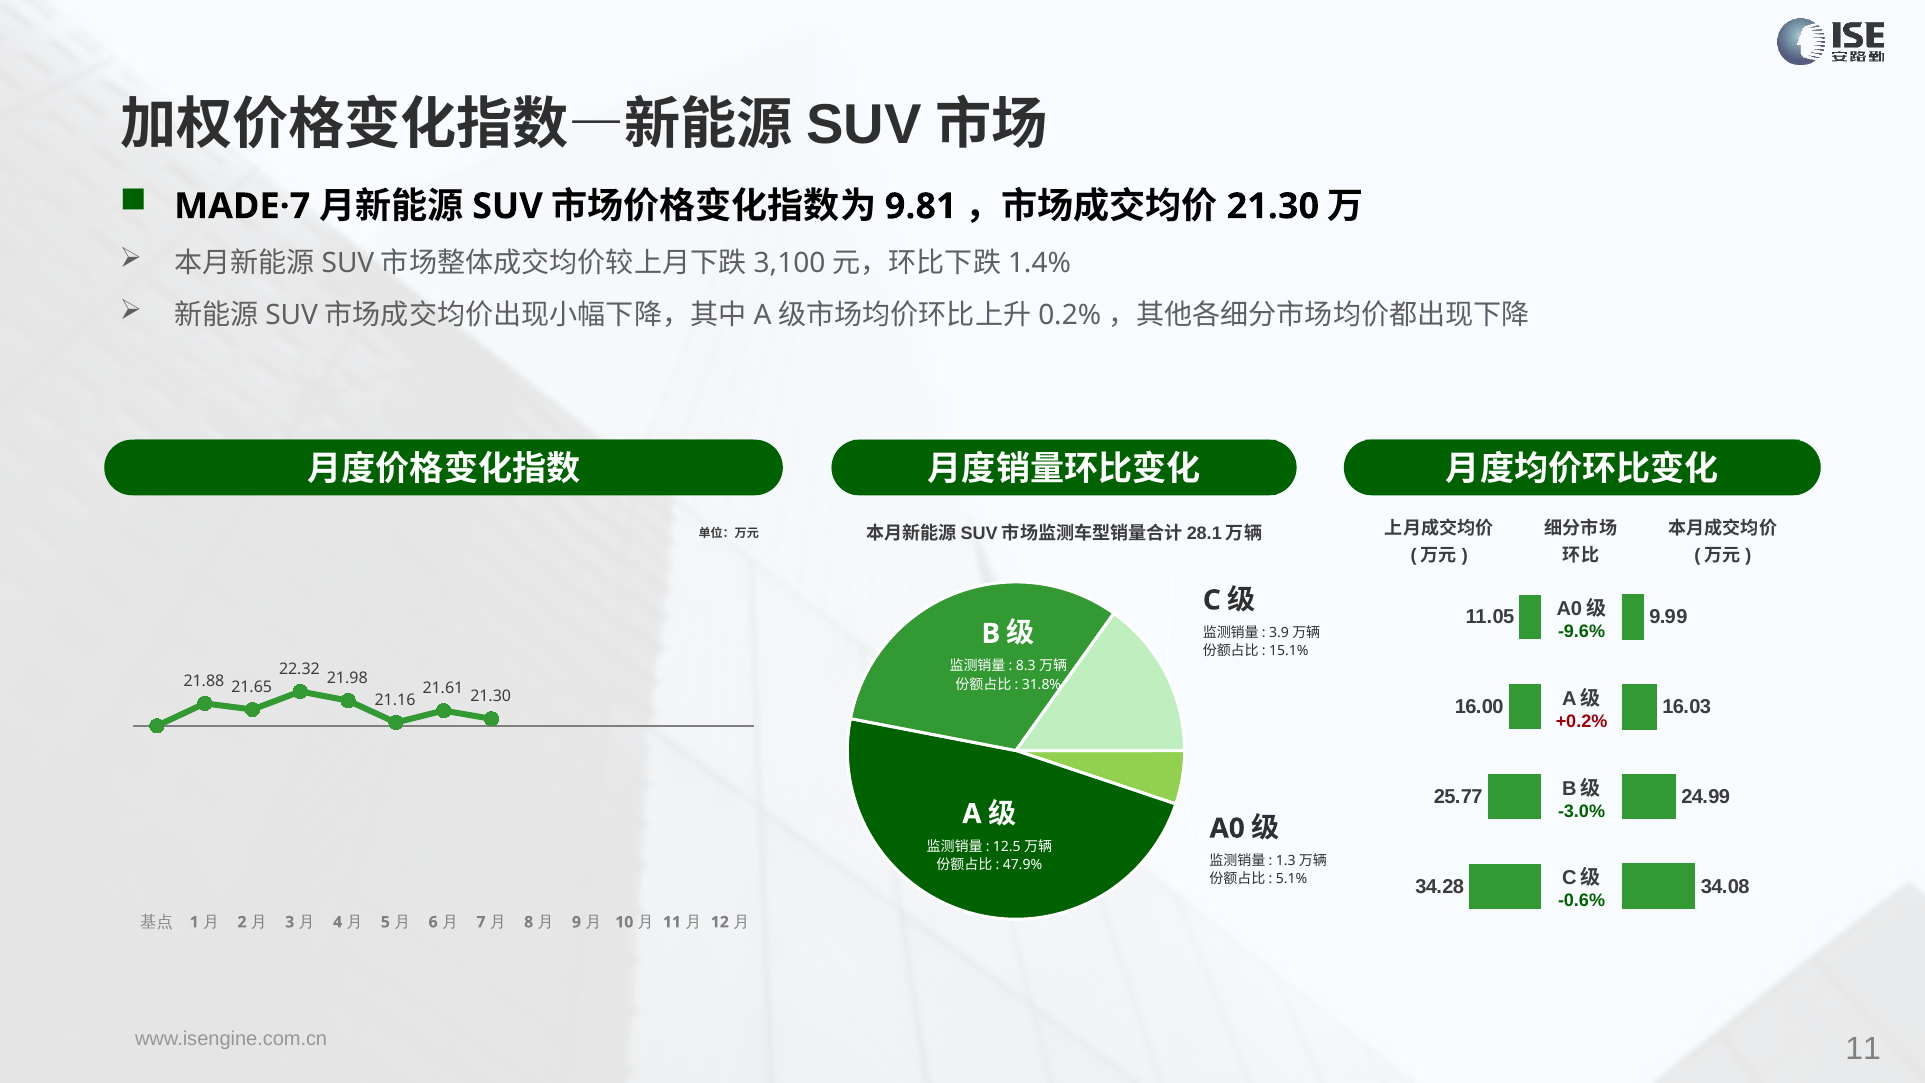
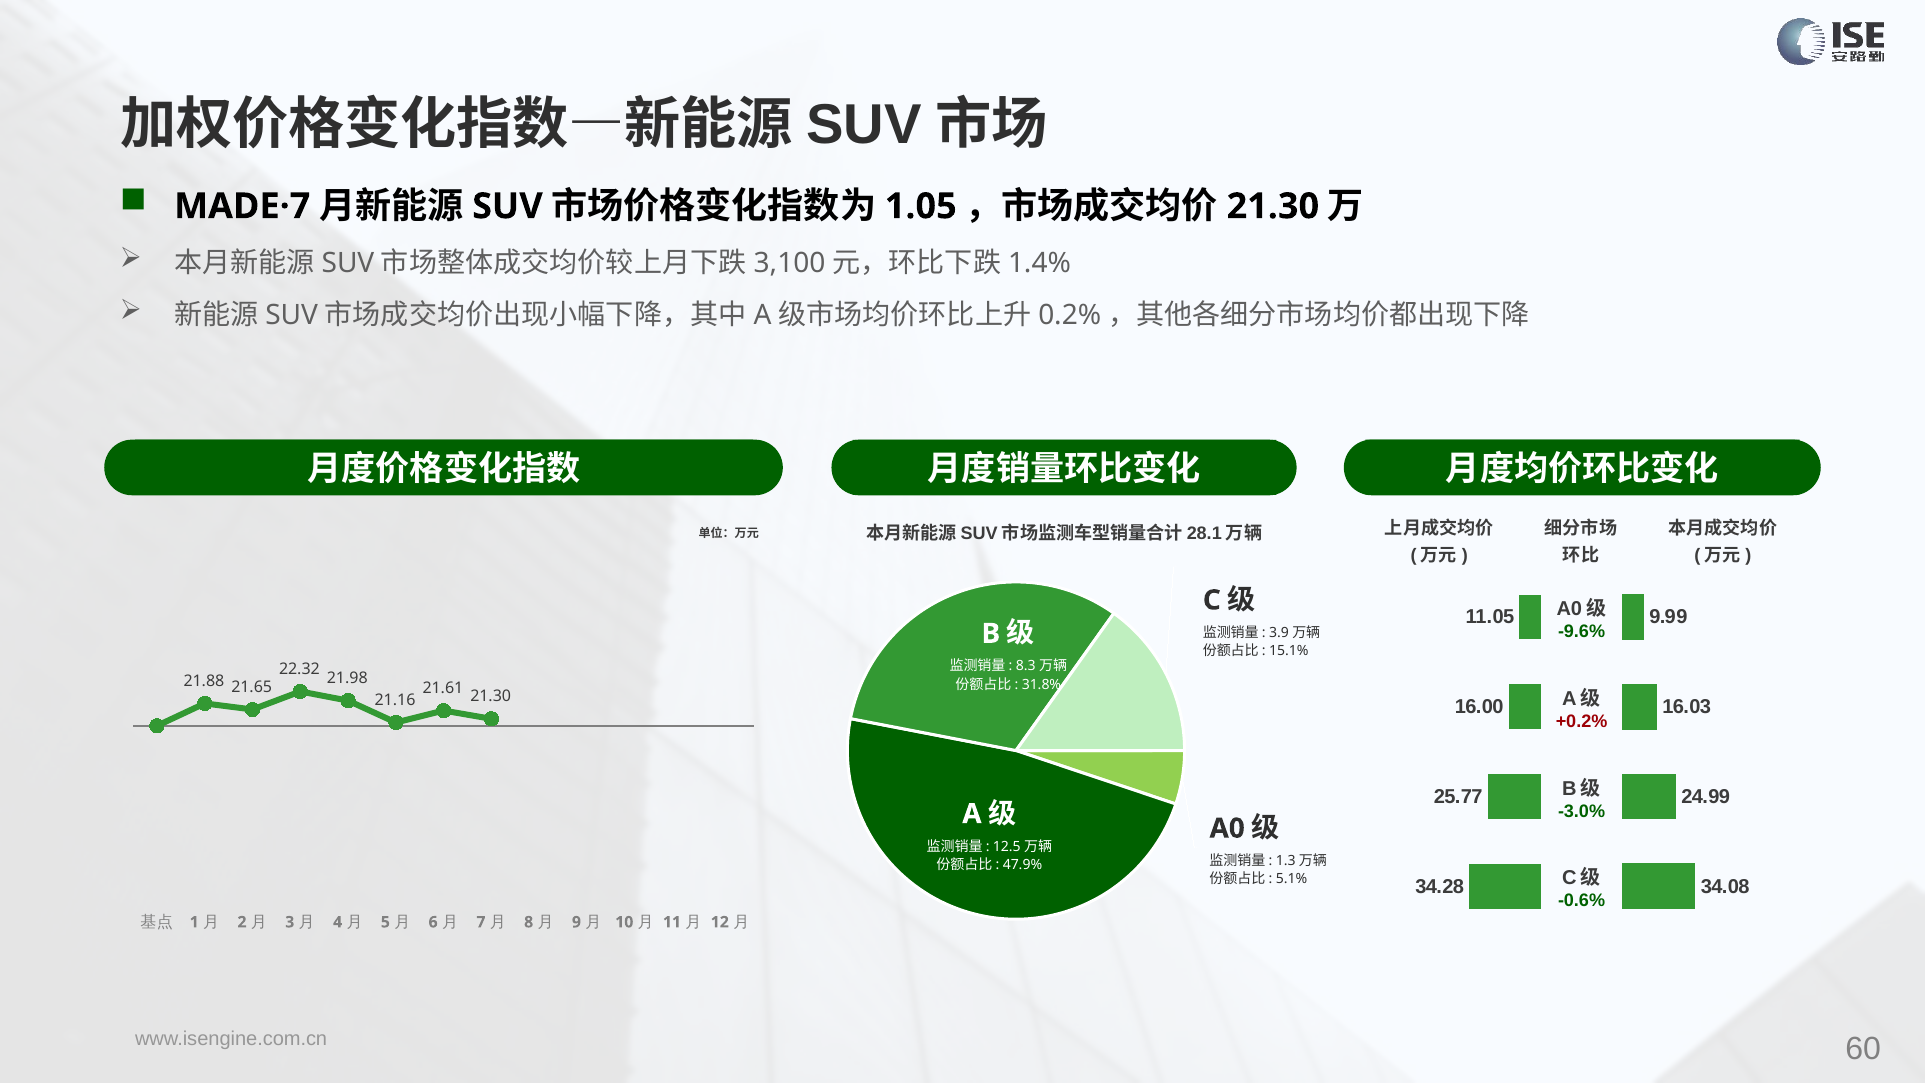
9.81: 9.81 -> 1.05
11 at (1863, 1049): 11 -> 60
